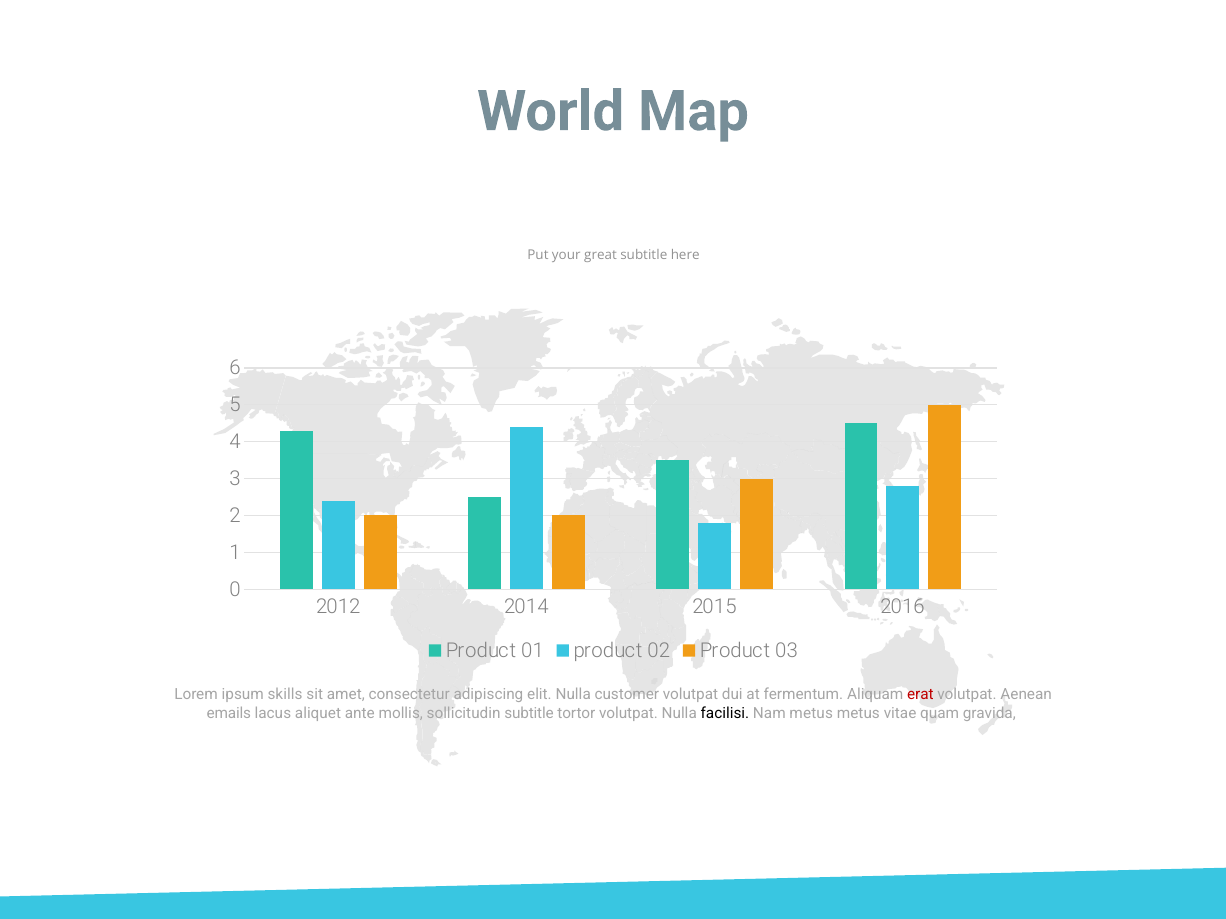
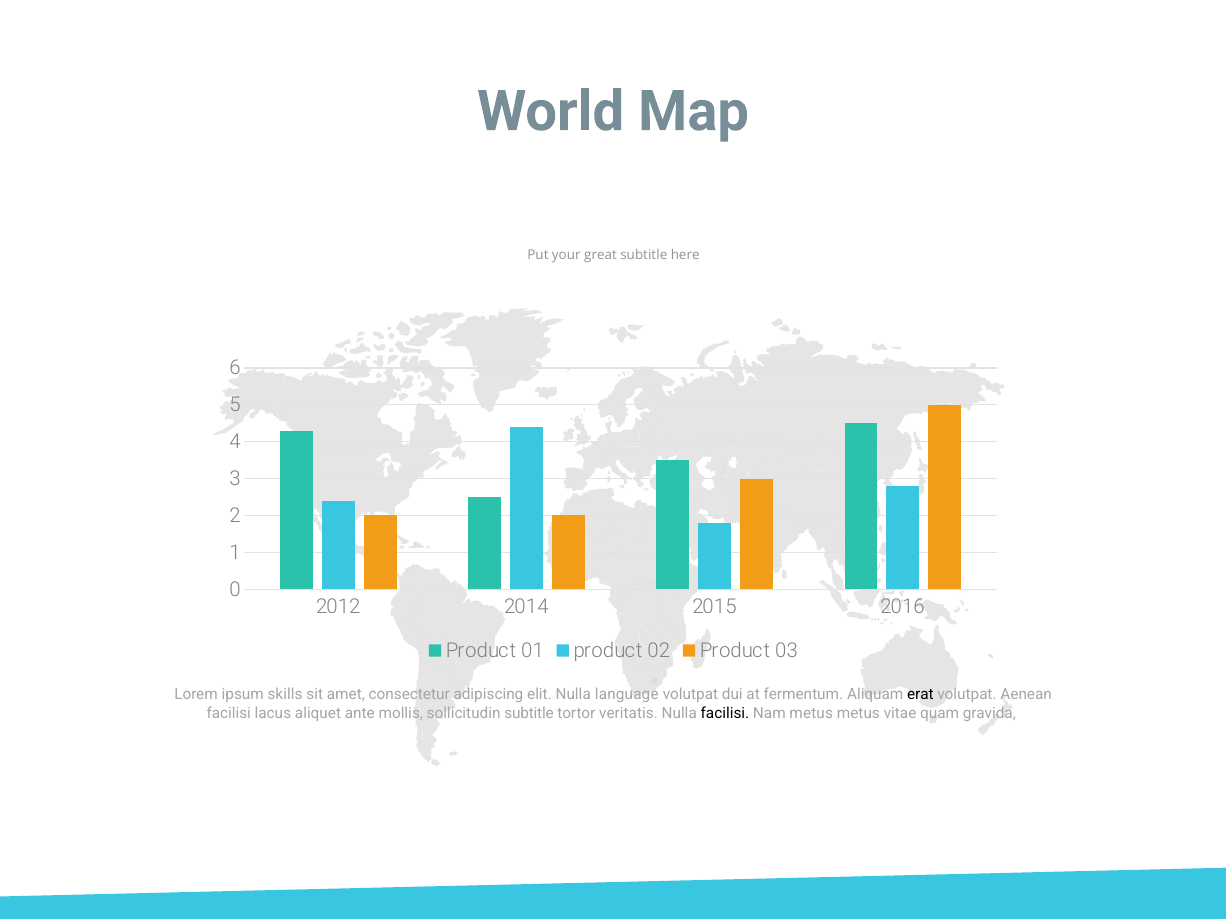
customer: customer -> language
erat colour: red -> black
emails at (229, 714): emails -> facilisi
tortor volutpat: volutpat -> veritatis
